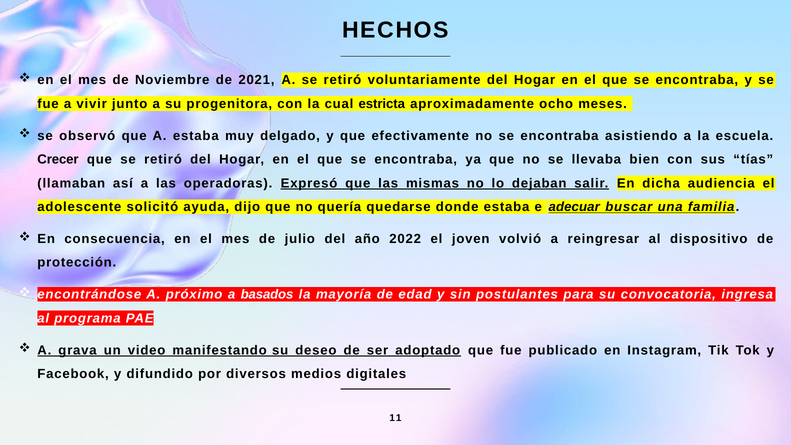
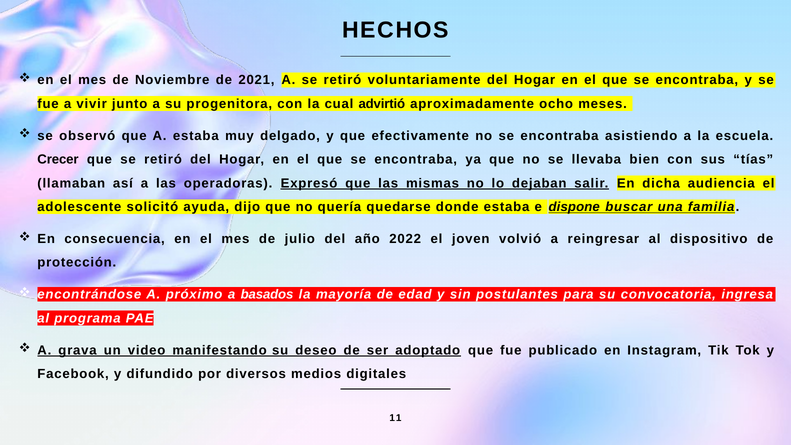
estricta: estricta -> advirtió
adecuar: adecuar -> dispone
